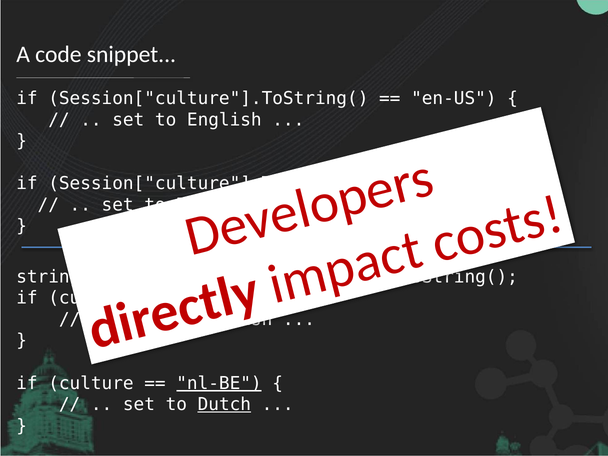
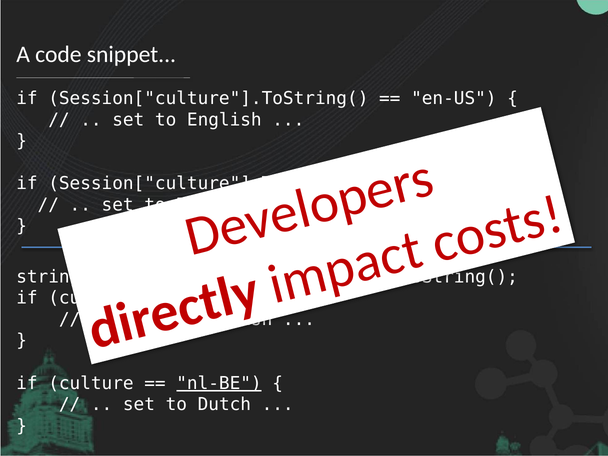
Dutch at (224, 404) underline: present -> none
